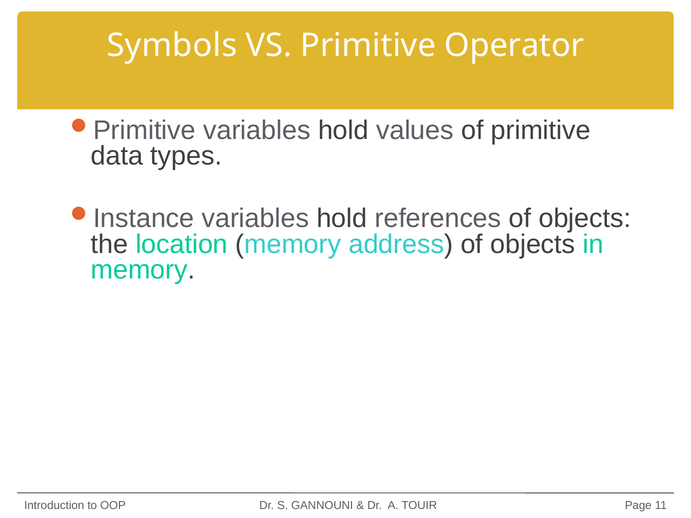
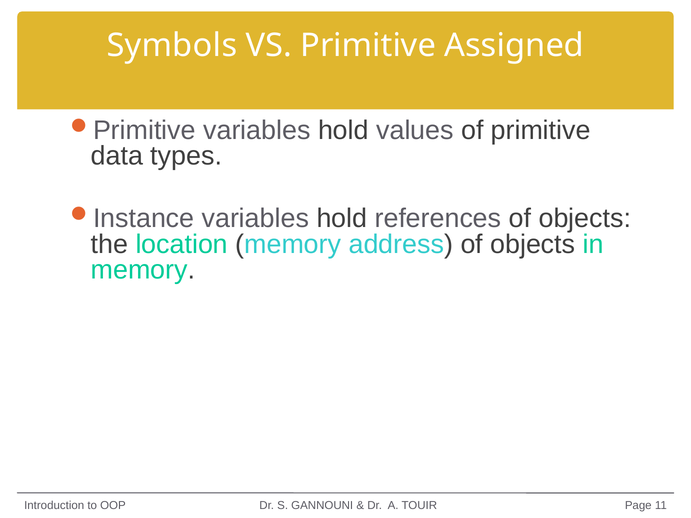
Operator: Operator -> Assigned
